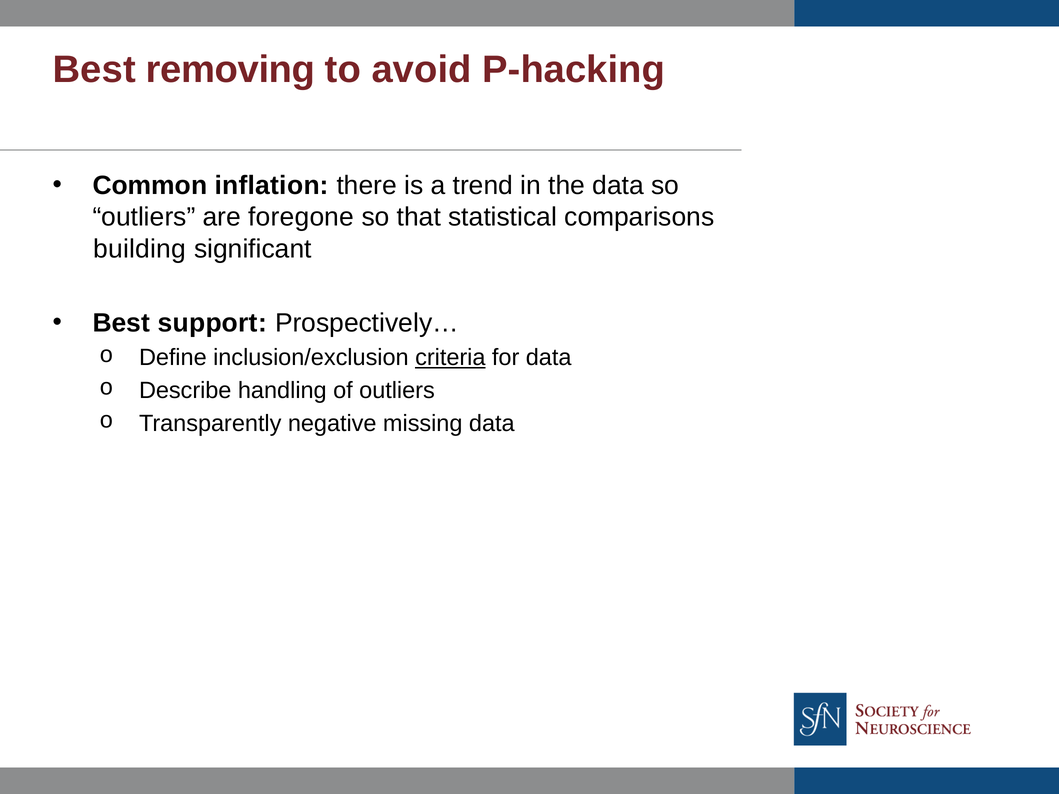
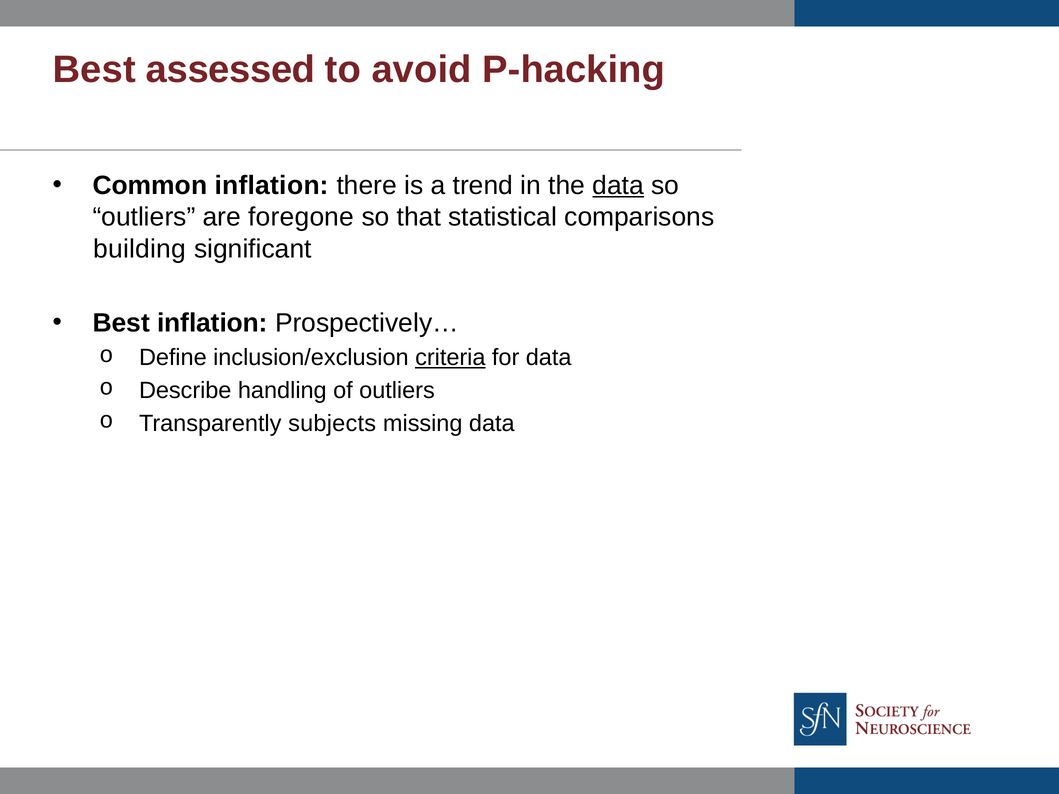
removing: removing -> assessed
data at (618, 185) underline: none -> present
Best support: support -> inflation
negative: negative -> subjects
